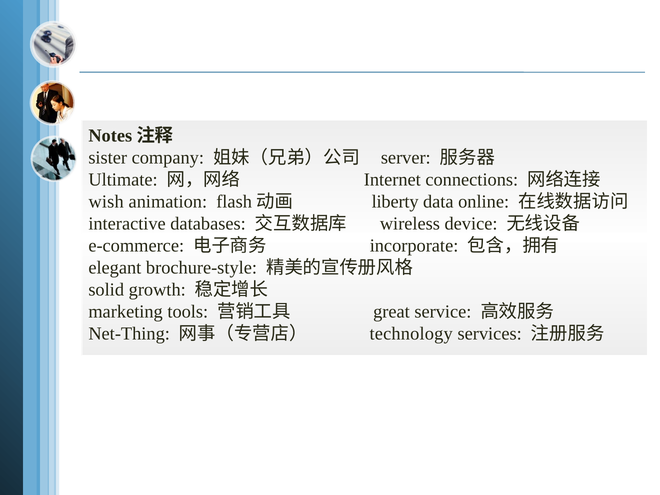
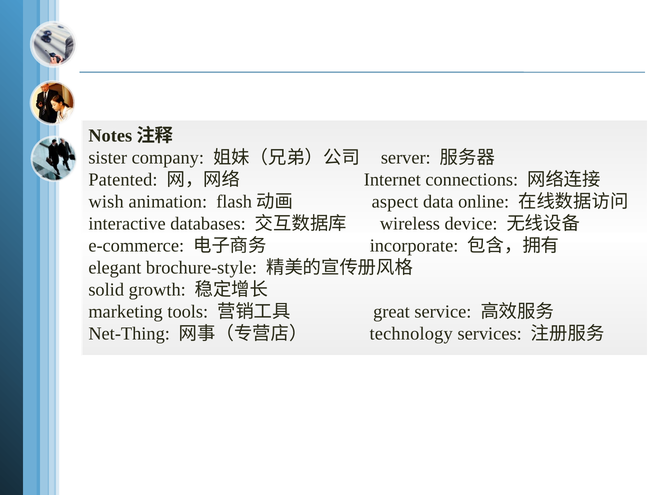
Ultimate: Ultimate -> Patented
liberty: liberty -> aspect
